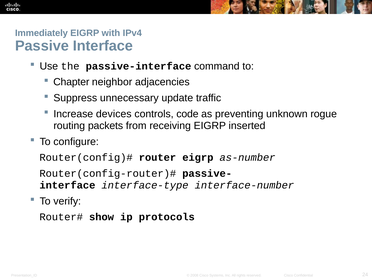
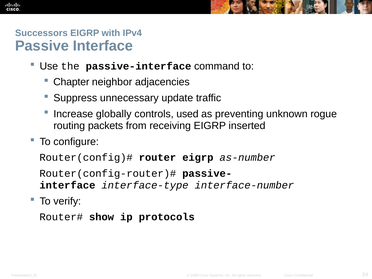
Immediately: Immediately -> Successors
devices: devices -> globally
code: code -> used
